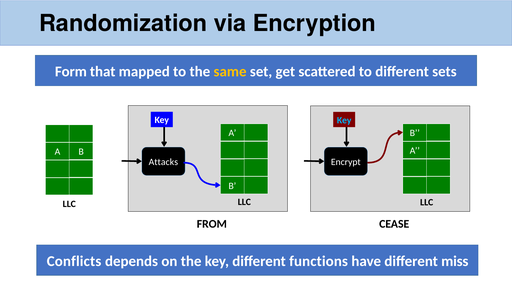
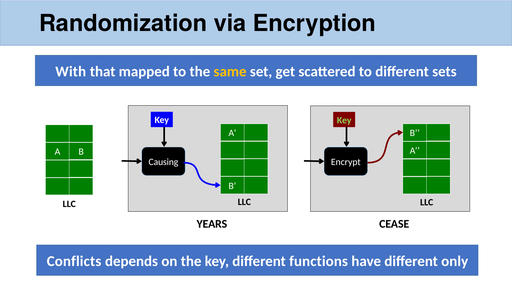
Form: Form -> With
Key at (344, 120) colour: light blue -> light green
Attacks: Attacks -> Causing
FROM: FROM -> YEARS
miss: miss -> only
